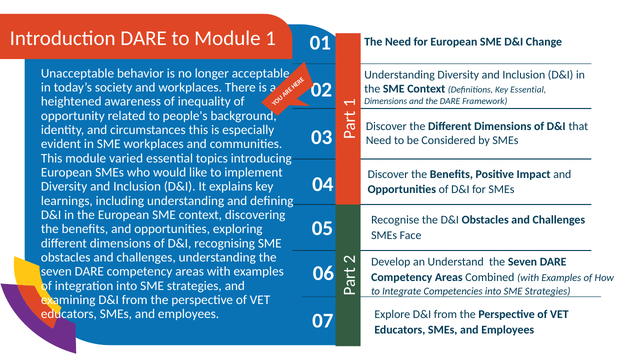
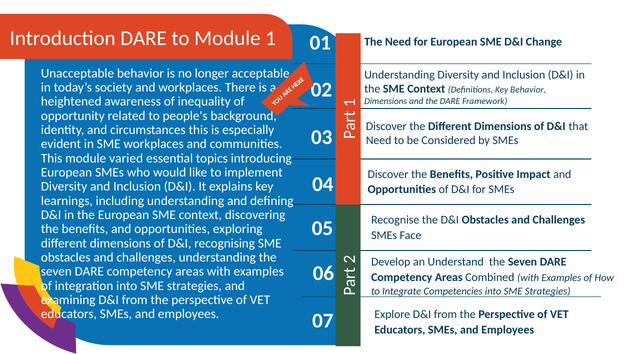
Key Essential: Essential -> Behavior
